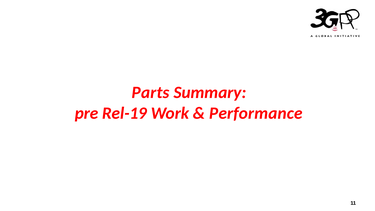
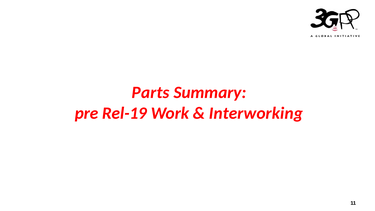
Performance: Performance -> Interworking
